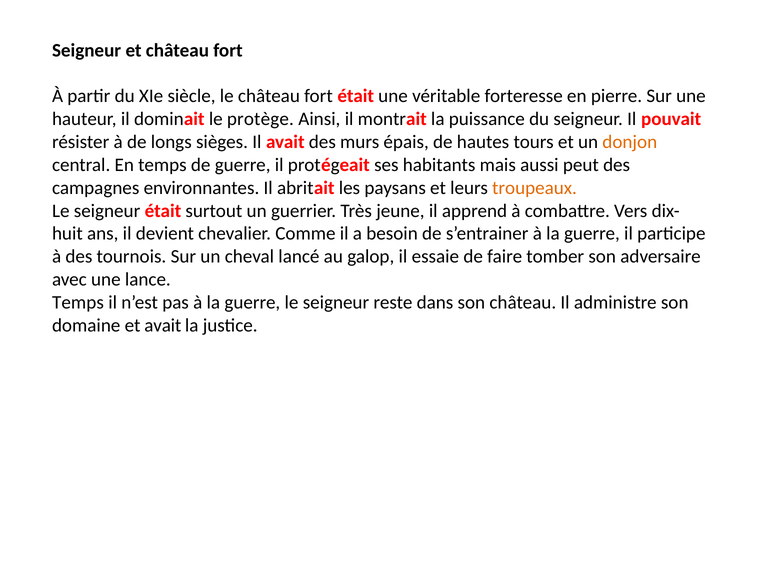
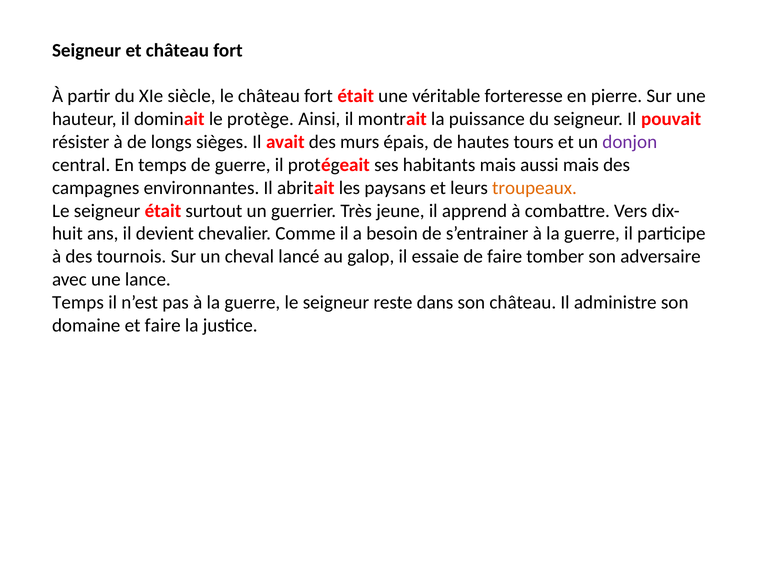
donjon colour: orange -> purple
aussi peut: peut -> mais
et avait: avait -> faire
